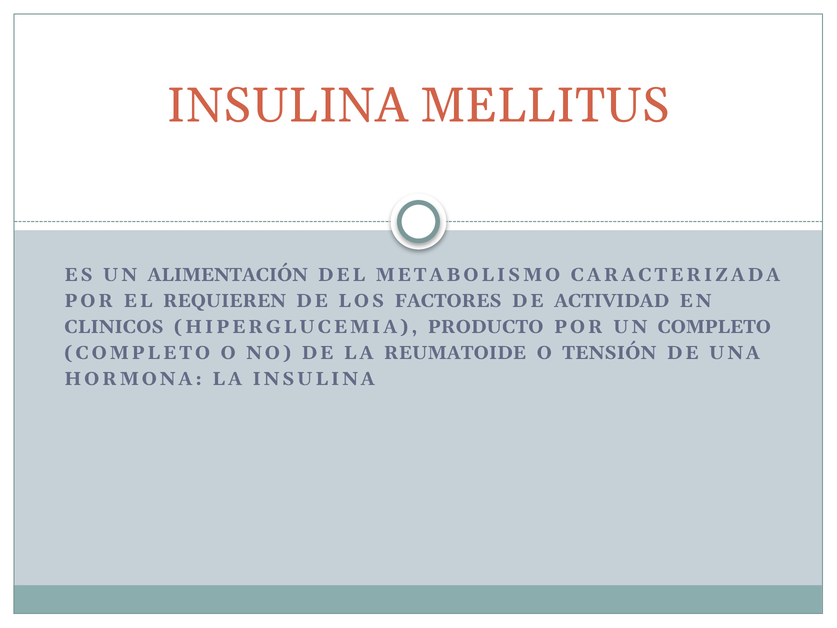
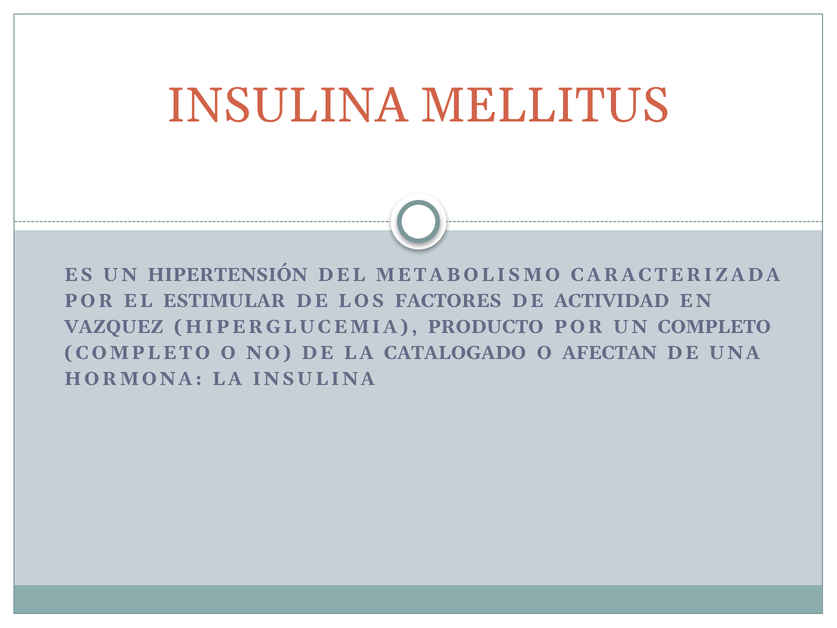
ALIMENTACIÓN: ALIMENTACIÓN -> HIPERTENSIÓN
REQUIEREN: REQUIEREN -> ESTIMULAR
CLINICOS: CLINICOS -> VAZQUEZ
REUMATOIDE: REUMATOIDE -> CATALOGADO
TENSIÓN: TENSIÓN -> AFECTAN
